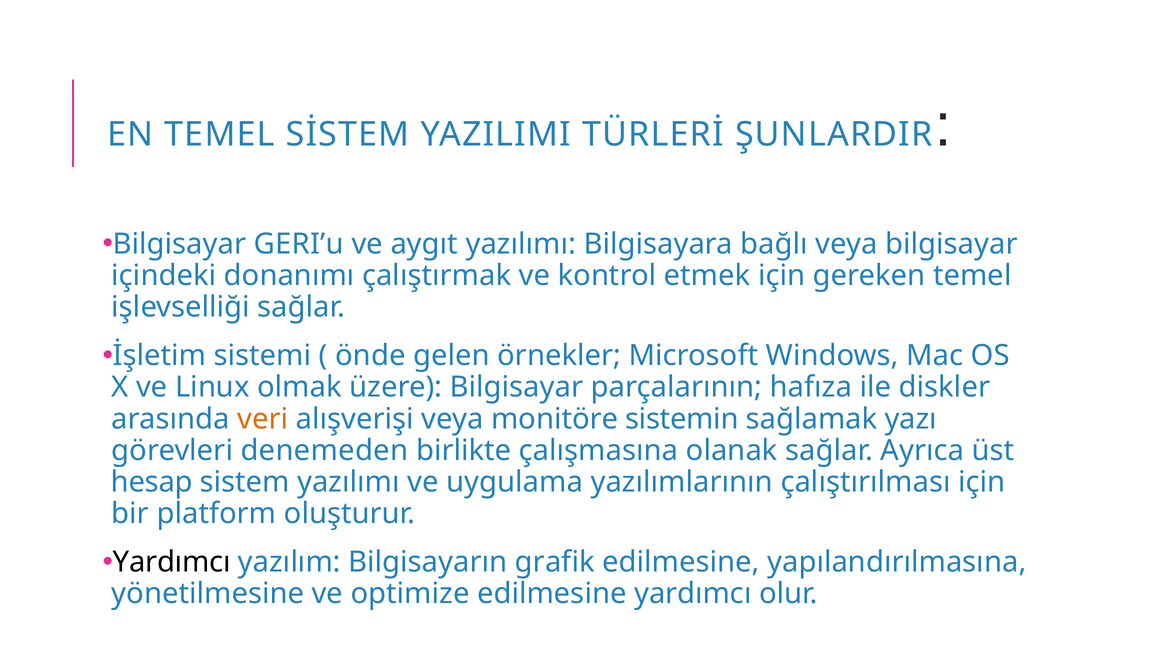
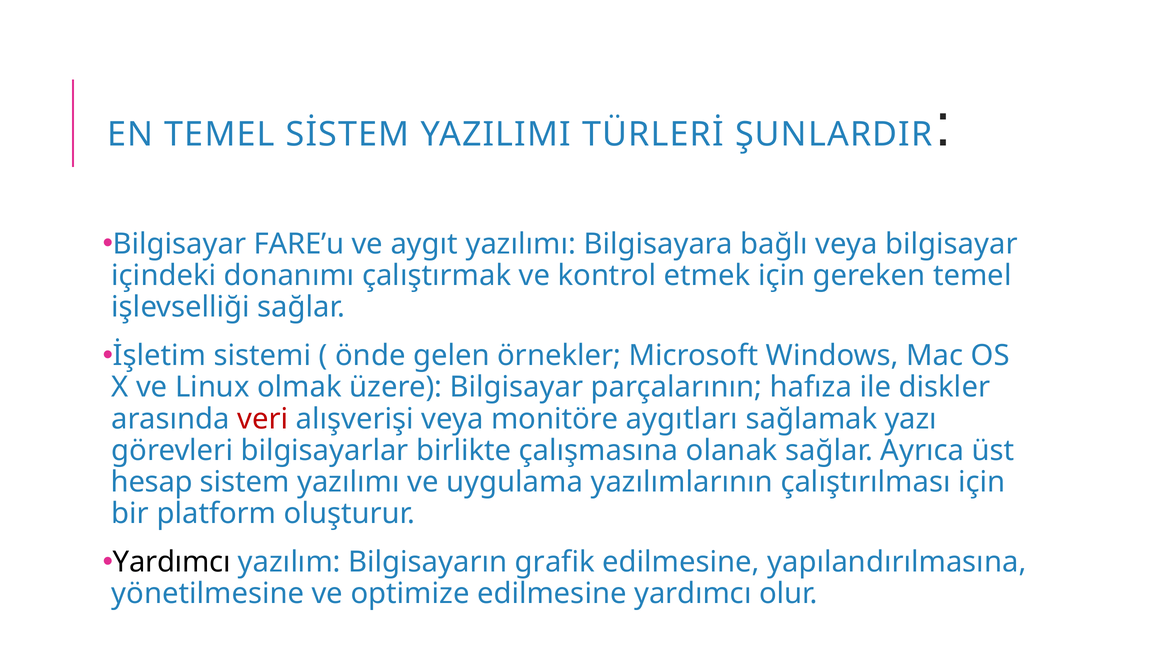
GERI’u: GERI’u -> FARE’u
veri colour: orange -> red
sistemin: sistemin -> aygıtları
denemeden: denemeden -> bilgisayarlar
